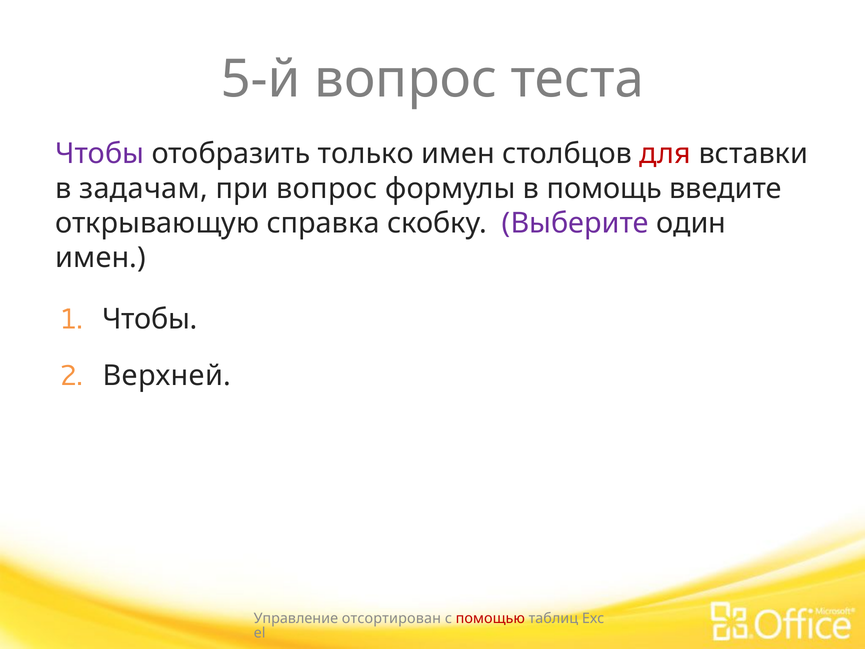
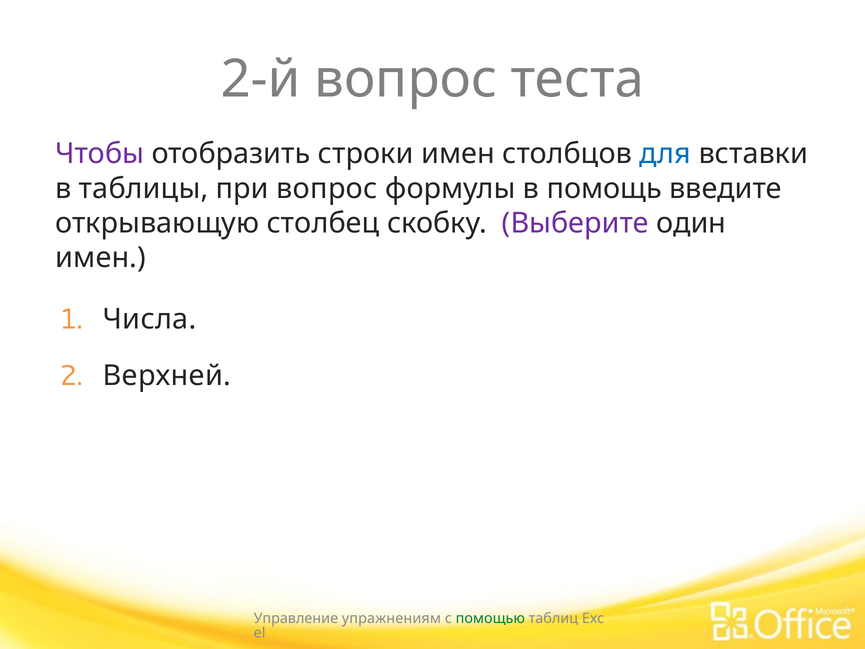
5-й: 5-й -> 2-й
только: только -> строки
для colour: red -> blue
задачам: задачам -> таблицы
справка: справка -> столбец
Чтобы at (150, 319): Чтобы -> Числа
отсортирован: отсортирован -> упражнениям
помощью colour: red -> green
